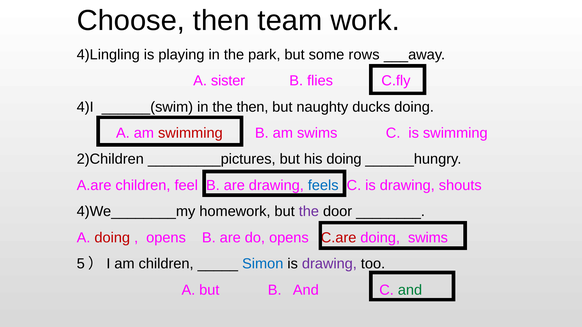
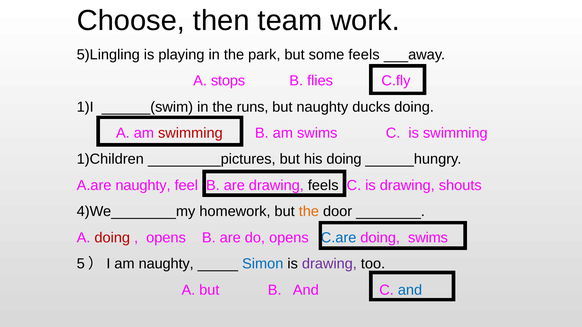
4)Lingling: 4)Lingling -> 5)Lingling
some rows: rows -> feels
sister: sister -> stops
4)I: 4)I -> 1)I
the then: then -> runs
2)Children: 2)Children -> 1)Children
A.are children: children -> naughty
feels at (323, 186) colour: blue -> black
the at (309, 212) colour: purple -> orange
C.are colour: red -> blue
am children: children -> naughty
and at (410, 290) colour: green -> blue
